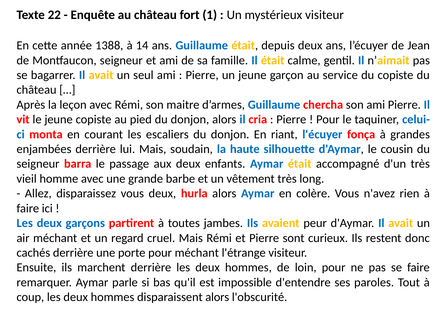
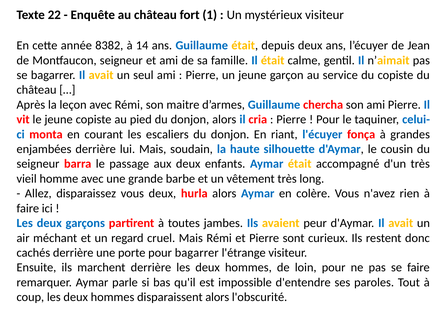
1388: 1388 -> 8382
pour méchant: méchant -> bagarrer
